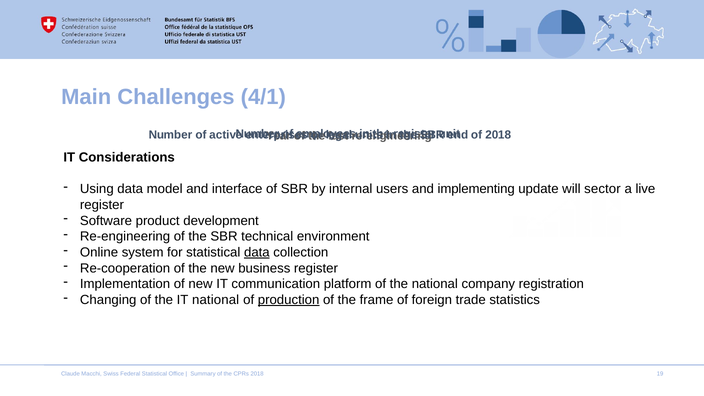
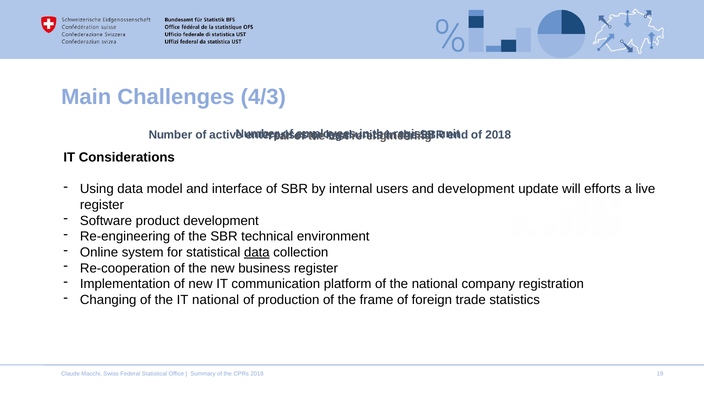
4/1: 4/1 -> 4/3
and implementing: implementing -> development
sector: sector -> efforts
production underline: present -> none
